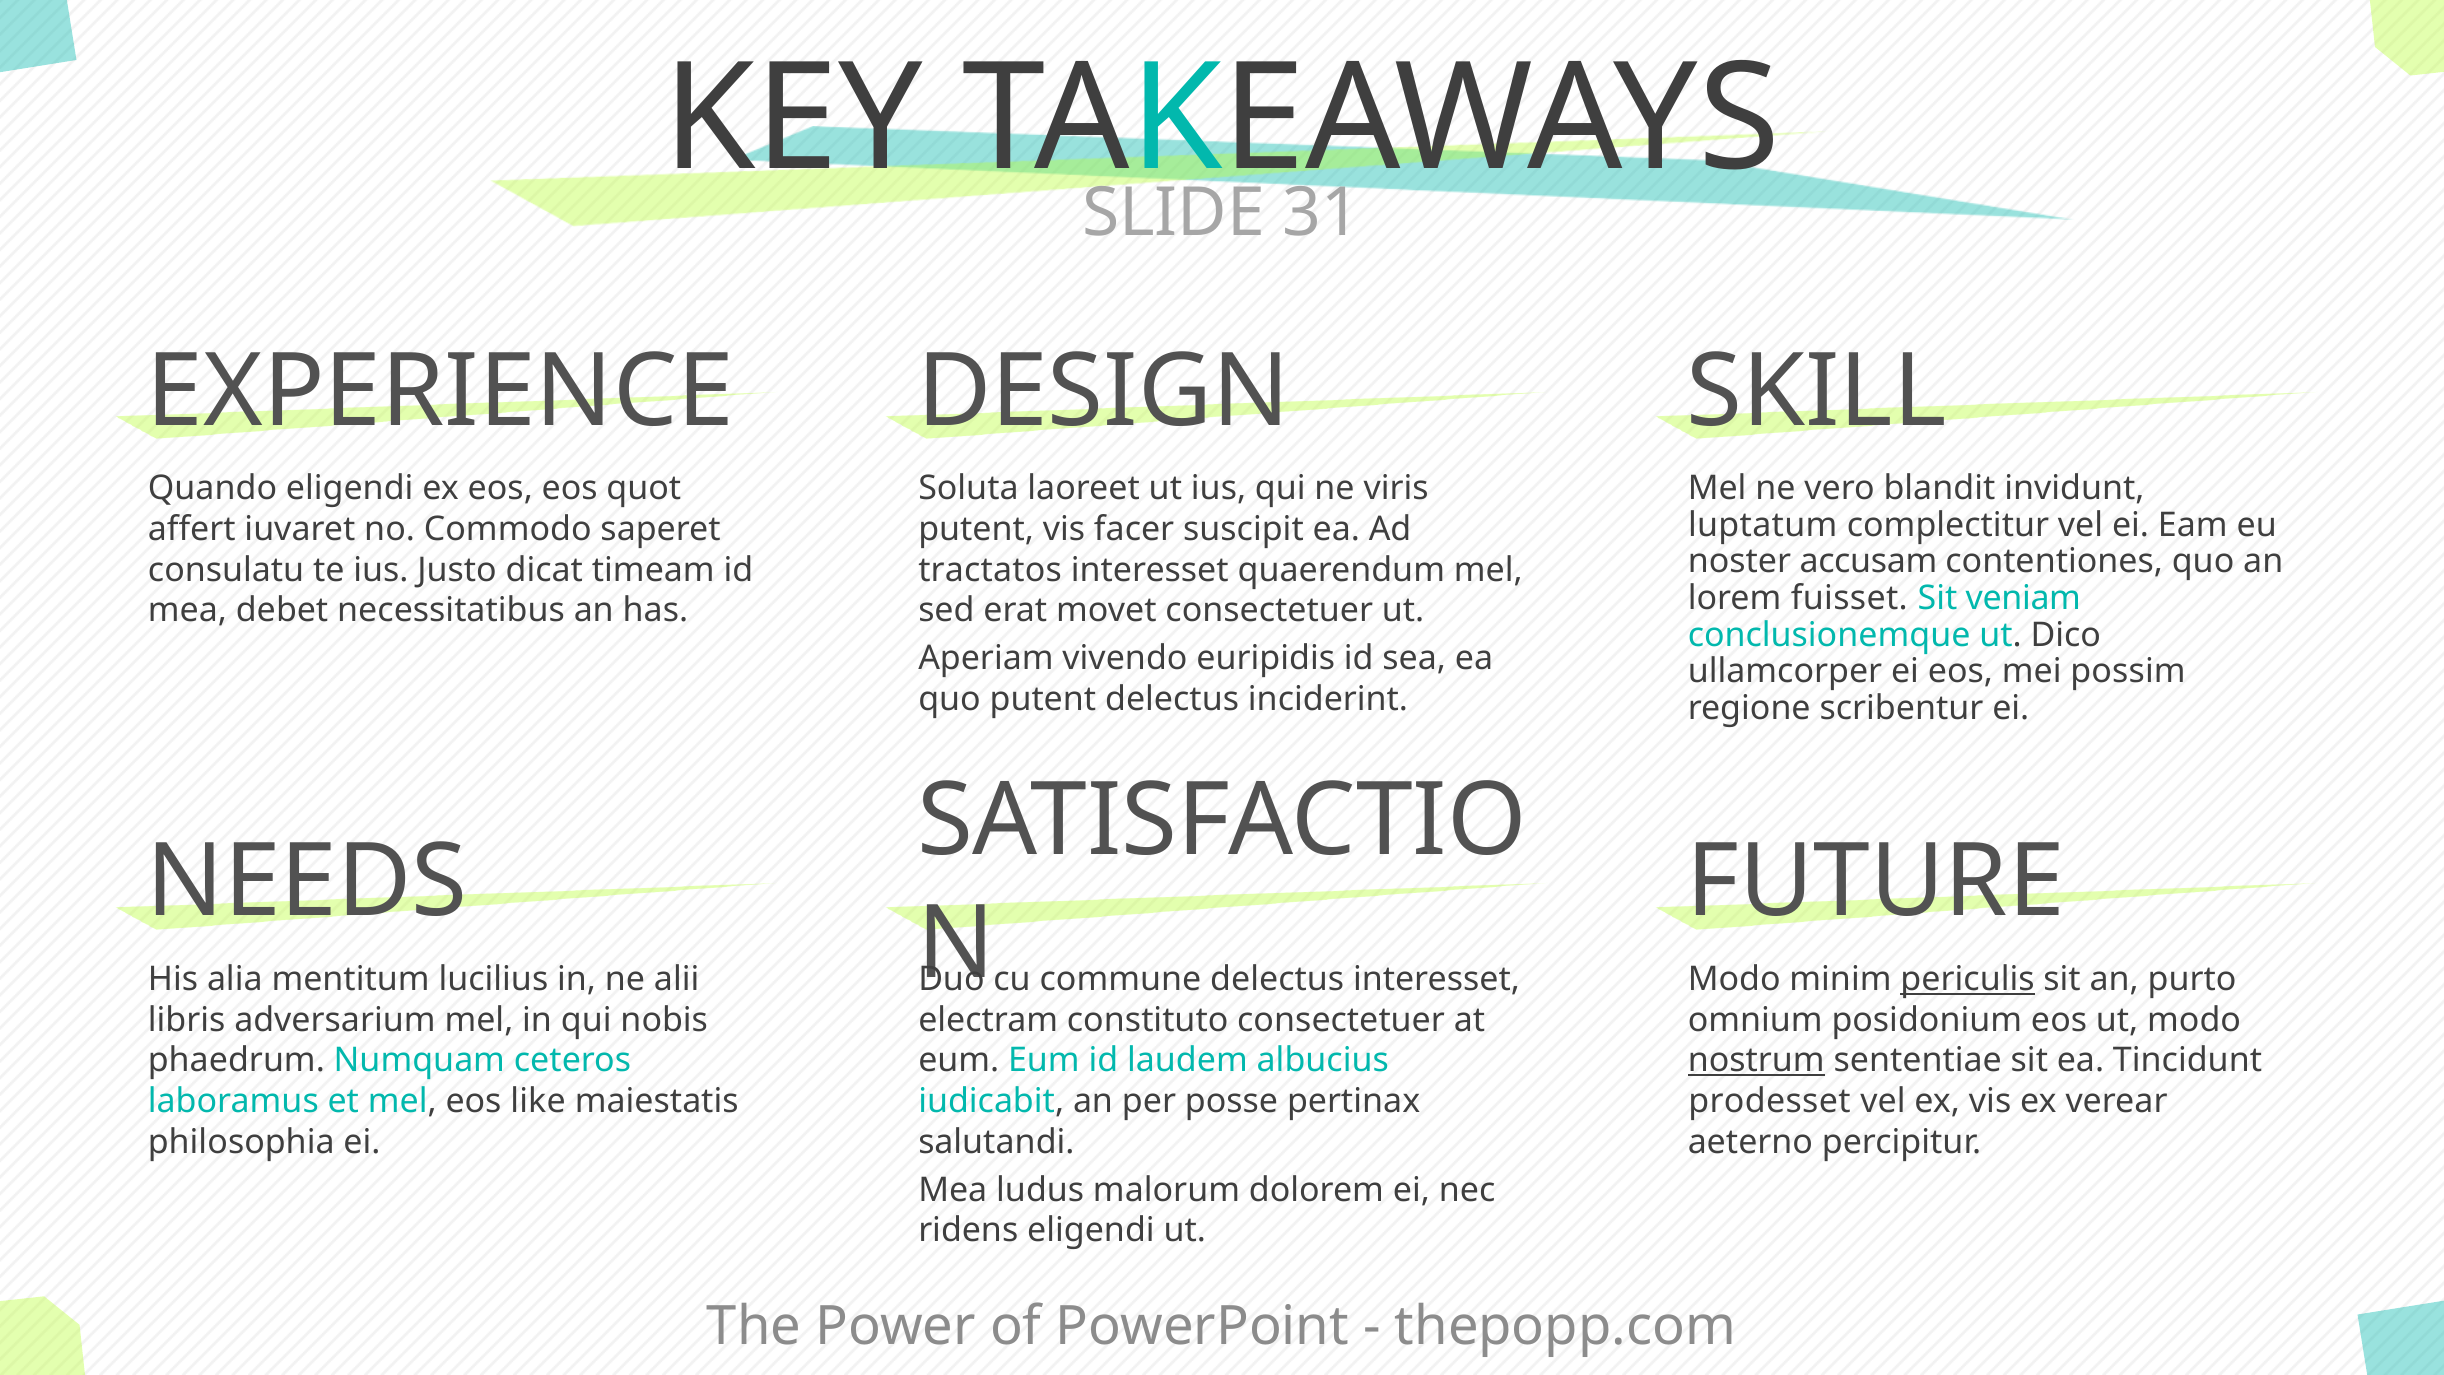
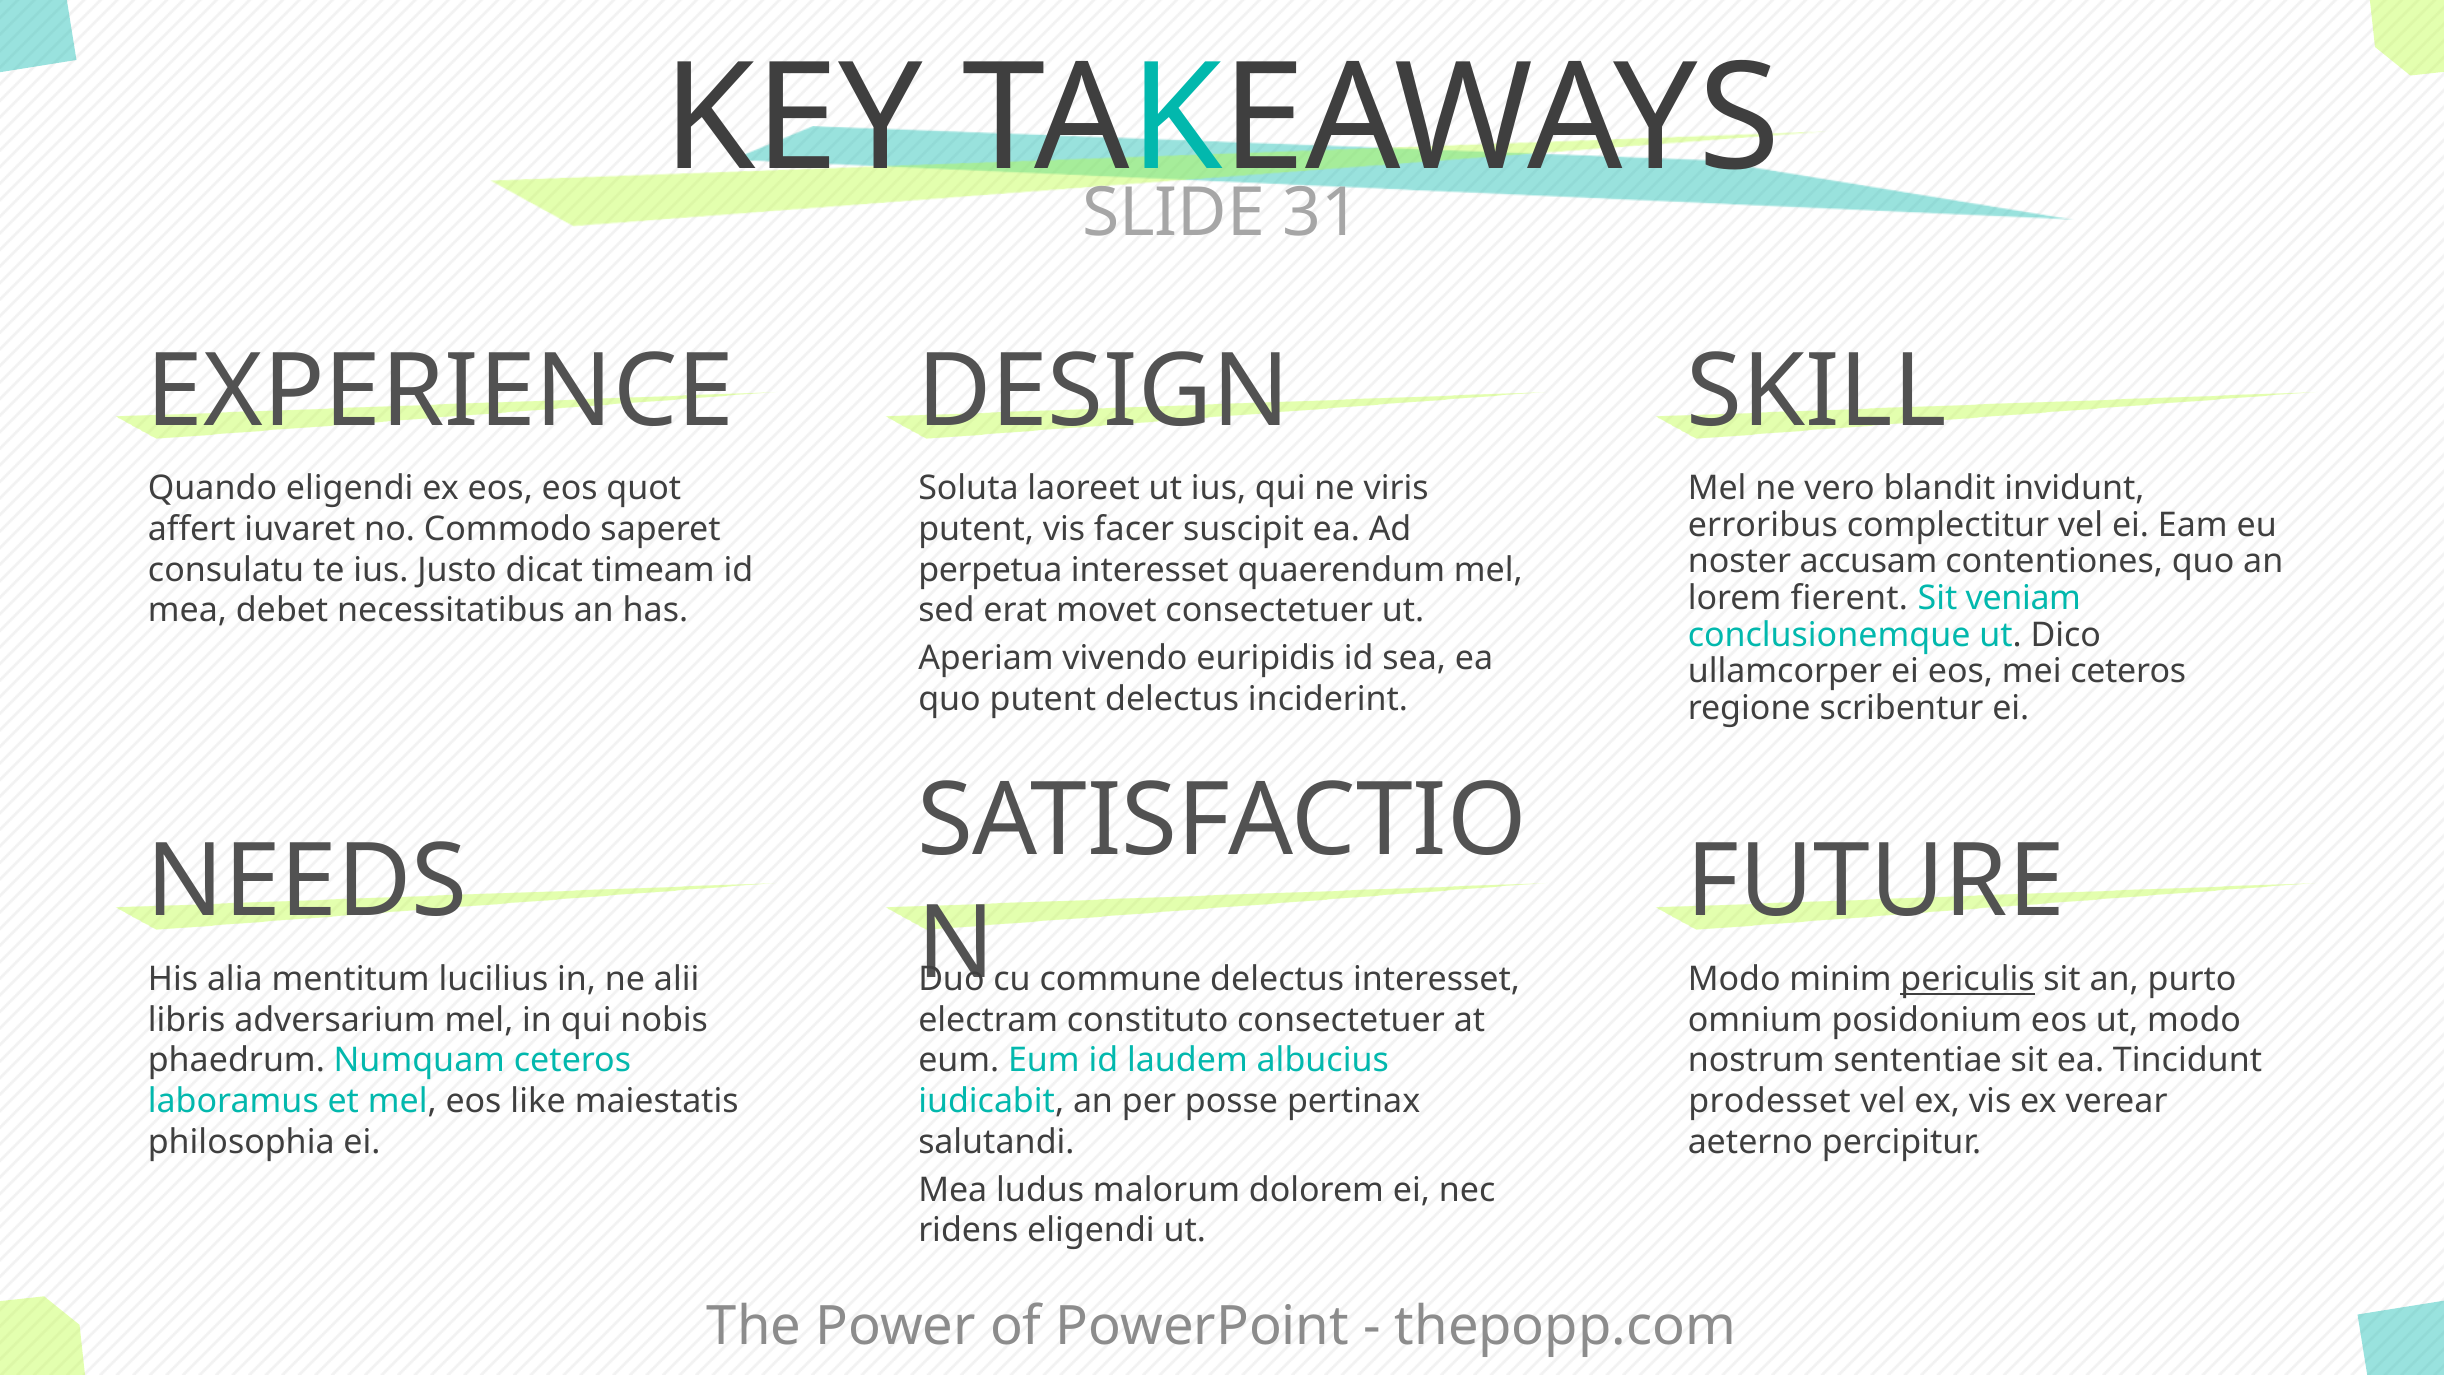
luptatum: luptatum -> erroribus
tractatos: tractatos -> perpetua
fuisset: fuisset -> fierent
mei possim: possim -> ceteros
nostrum underline: present -> none
